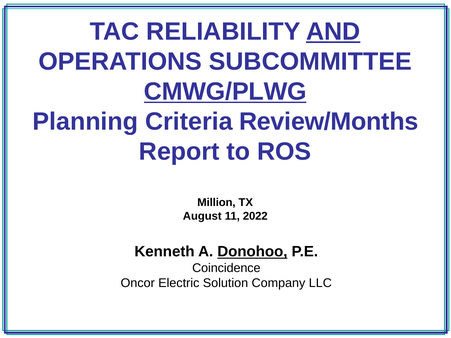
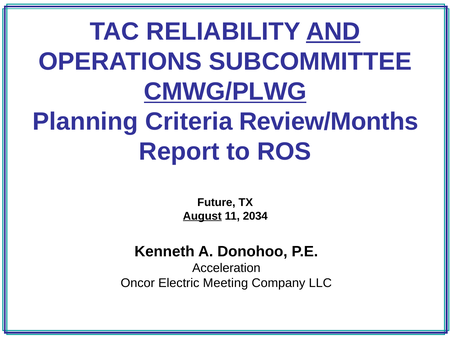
Million: Million -> Future
August underline: none -> present
2022: 2022 -> 2034
Donohoo underline: present -> none
Coincidence: Coincidence -> Acceleration
Solution: Solution -> Meeting
